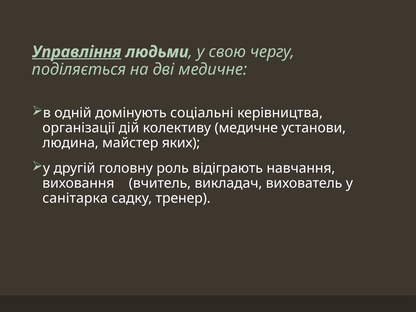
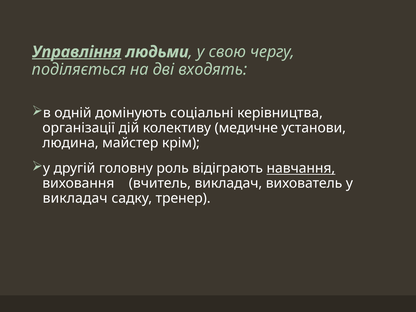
дві медичне: медичне -> входять
яких: яких -> крім
навчання underline: none -> present
санітарка at (75, 198): санітарка -> викладач
